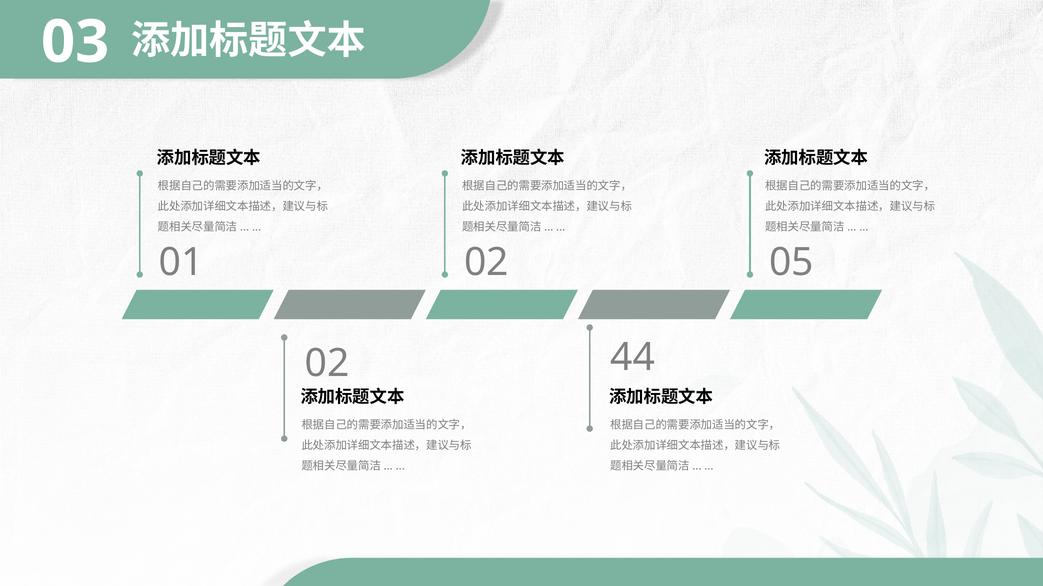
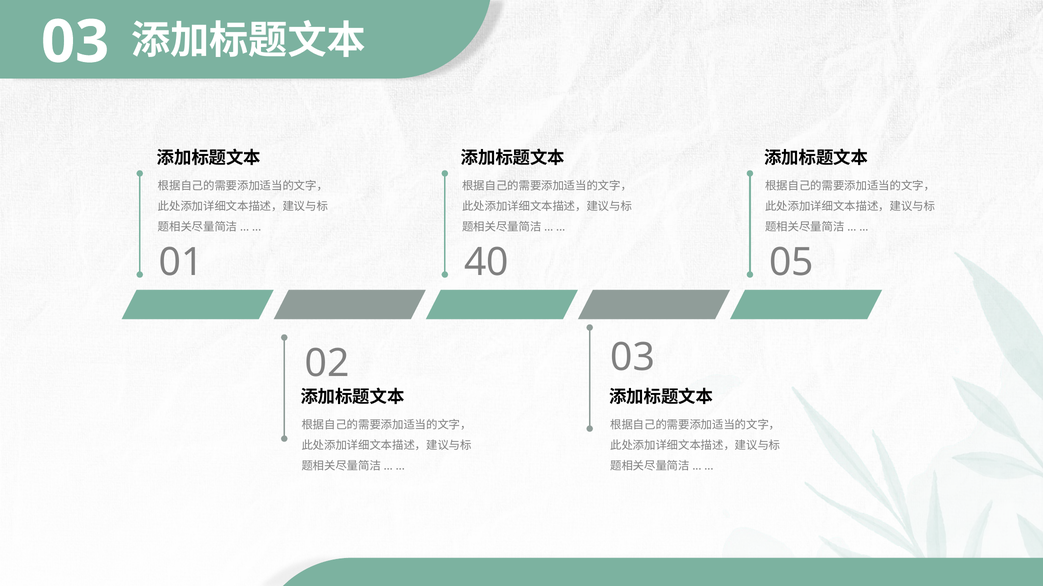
01 02: 02 -> 40
02 44: 44 -> 03
